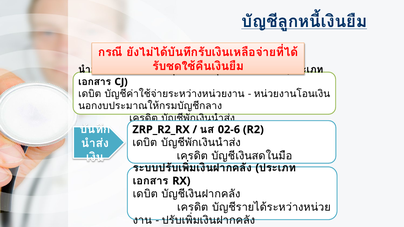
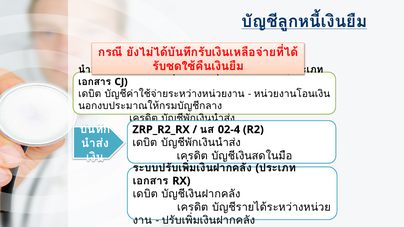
02-6: 02-6 -> 02-4
